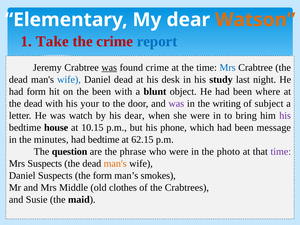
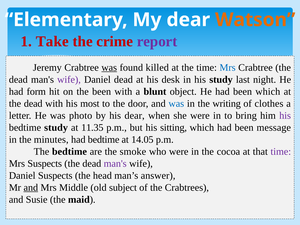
report colour: blue -> purple
found crime: crime -> killed
wife at (69, 79) colour: blue -> purple
been where: where -> which
your: your -> most
was at (176, 103) colour: purple -> blue
subject: subject -> clothes
watch: watch -> photo
bedtime house: house -> study
10.15: 10.15 -> 11.35
phone: phone -> sitting
62.15: 62.15 -> 14.05
The question: question -> bedtime
phrase: phrase -> smoke
photo: photo -> cocoa
man's at (115, 163) colour: orange -> purple
the form: form -> head
smokes: smokes -> answer
and at (31, 187) underline: none -> present
clothes: clothes -> subject
